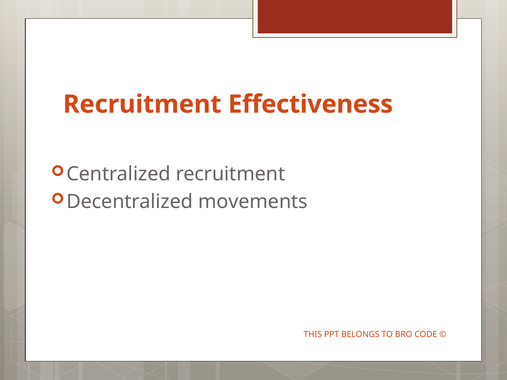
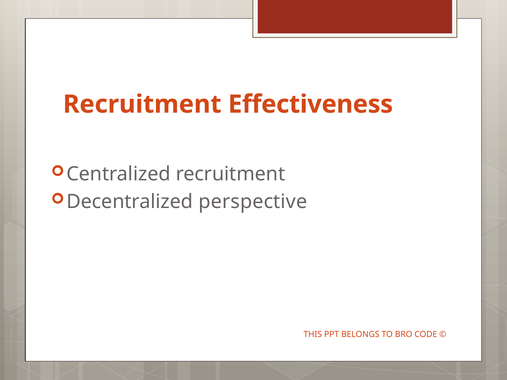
movements: movements -> perspective
